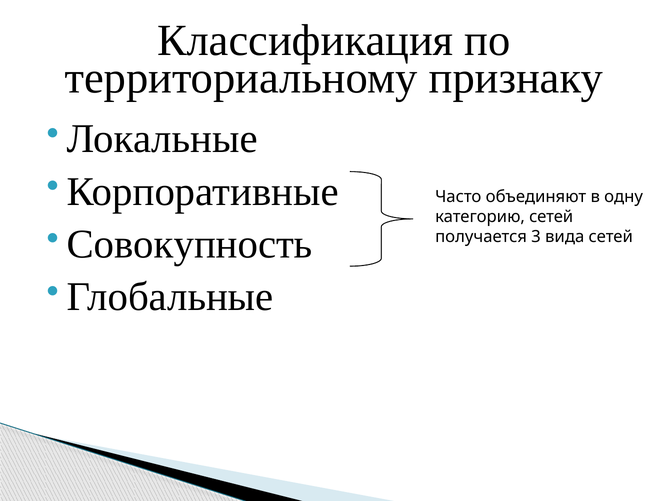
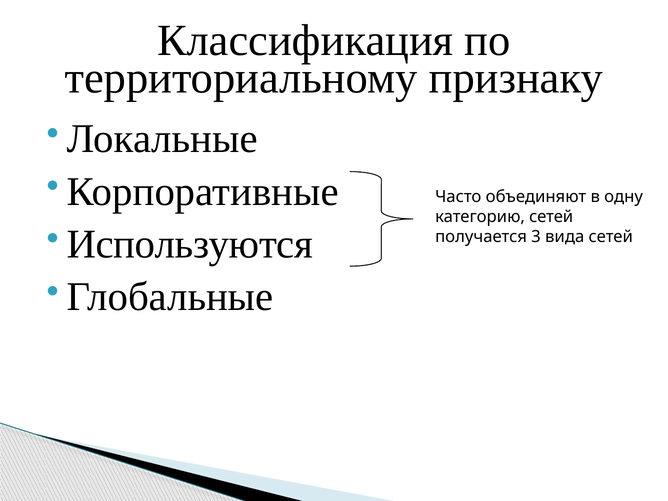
Совокупность: Совокупность -> Используются
